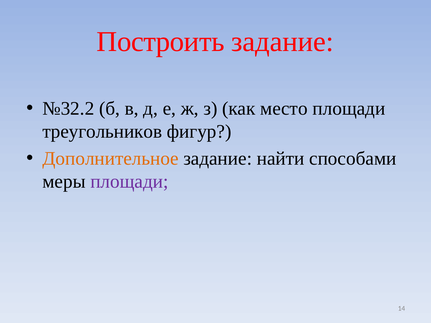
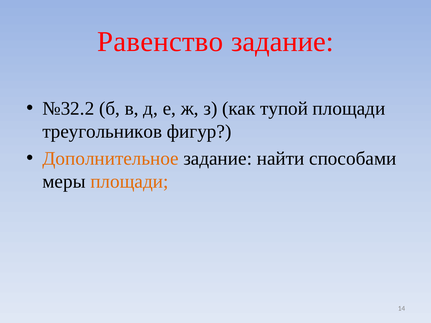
Построить: Построить -> Равенство
место: место -> тупой
площади at (129, 182) colour: purple -> orange
